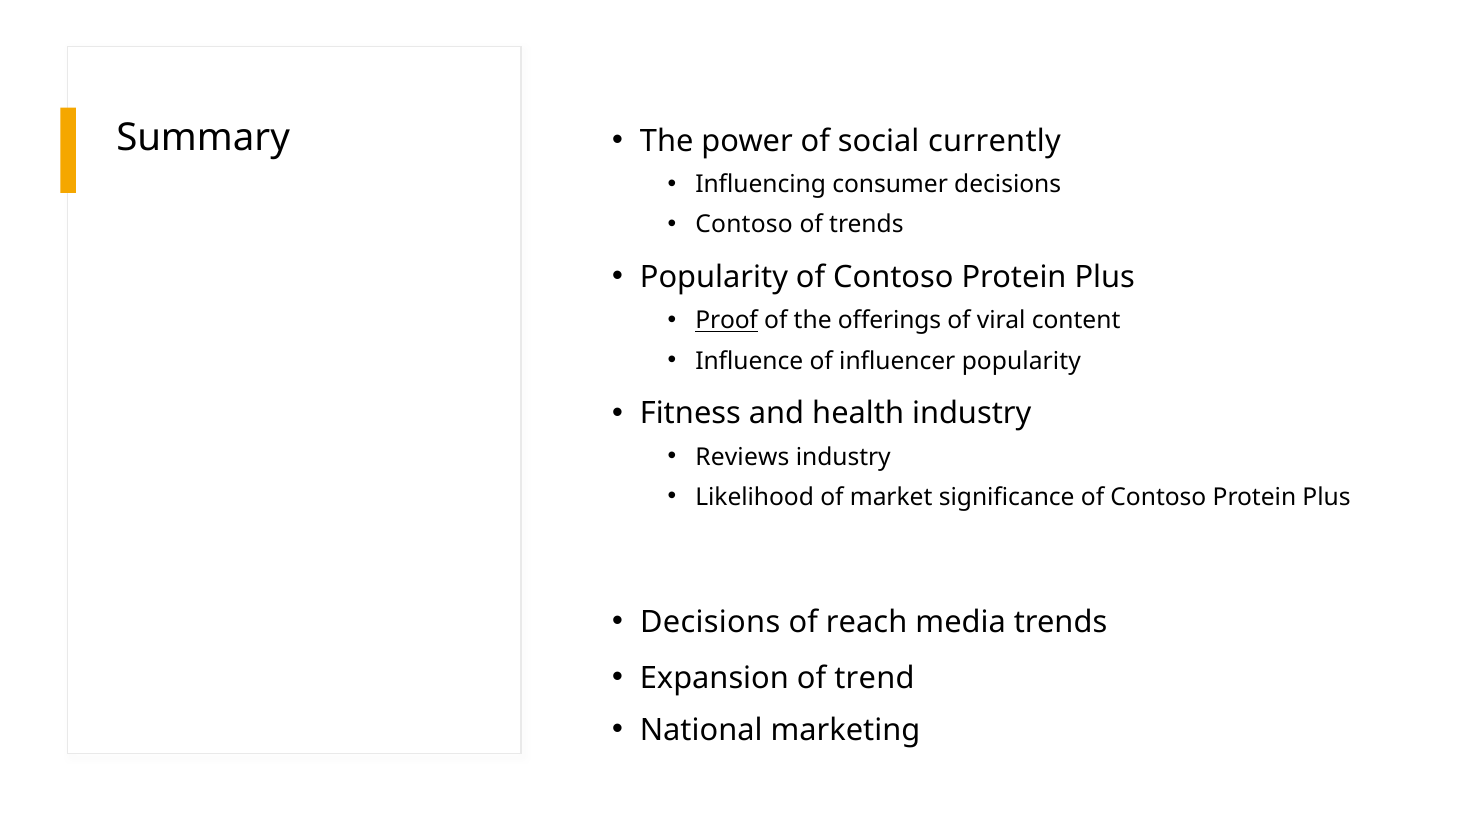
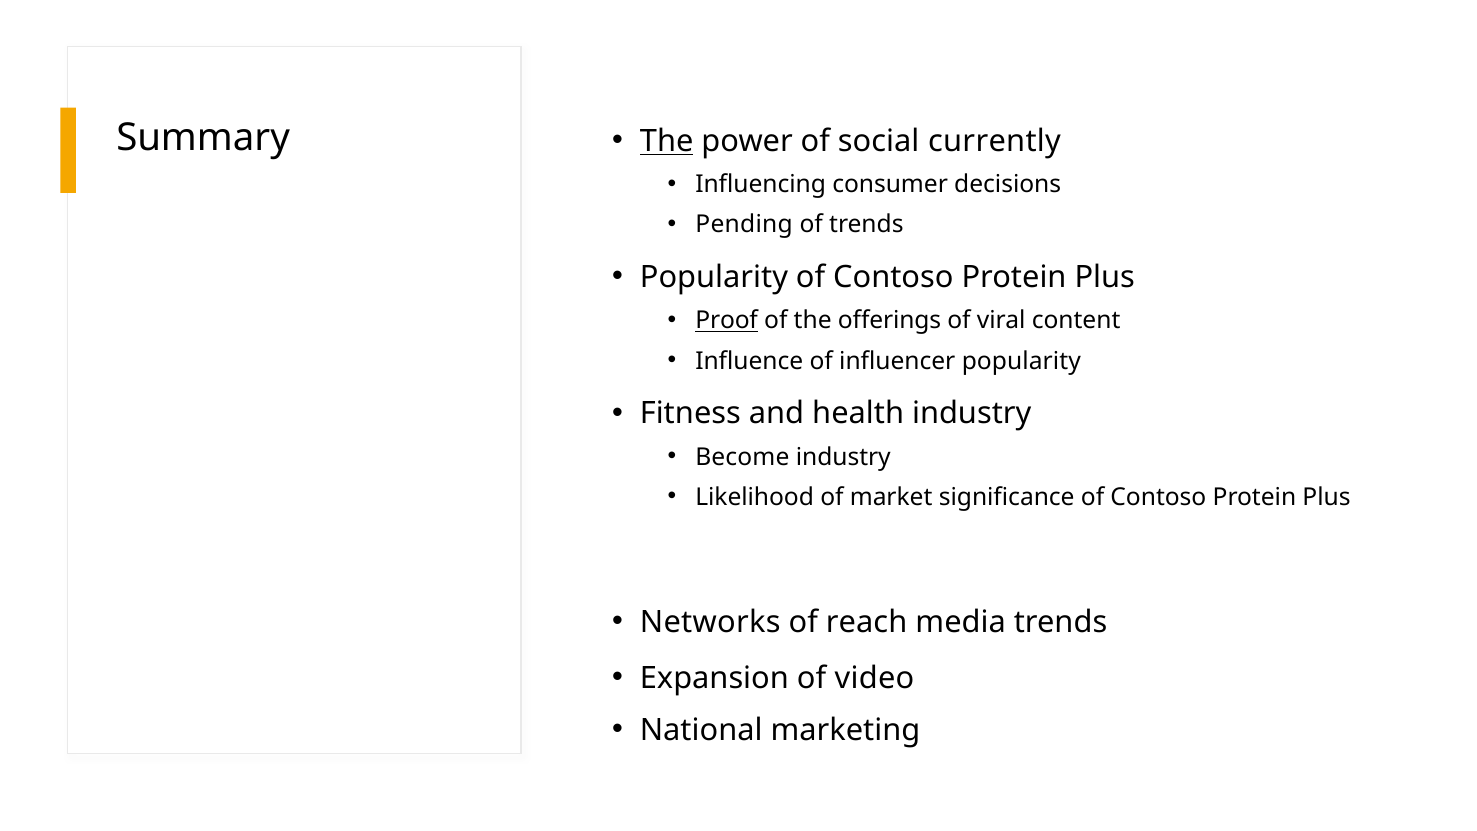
The at (667, 141) underline: none -> present
Contoso at (744, 225): Contoso -> Pending
Reviews: Reviews -> Become
Decisions at (710, 622): Decisions -> Networks
trend: trend -> video
